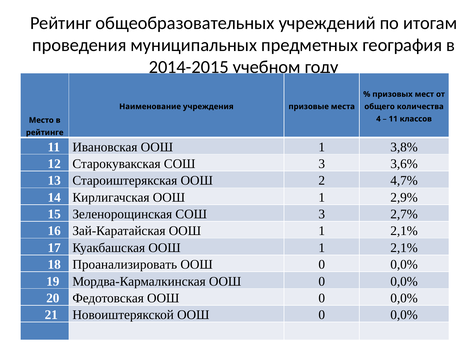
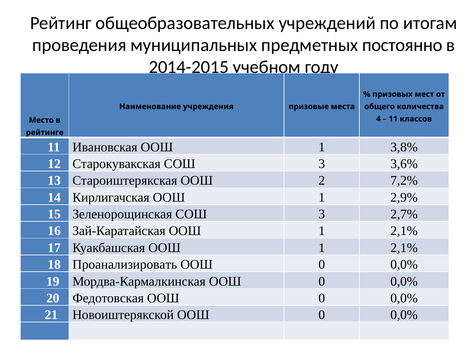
география: география -> постоянно
4,7%: 4,7% -> 7,2%
